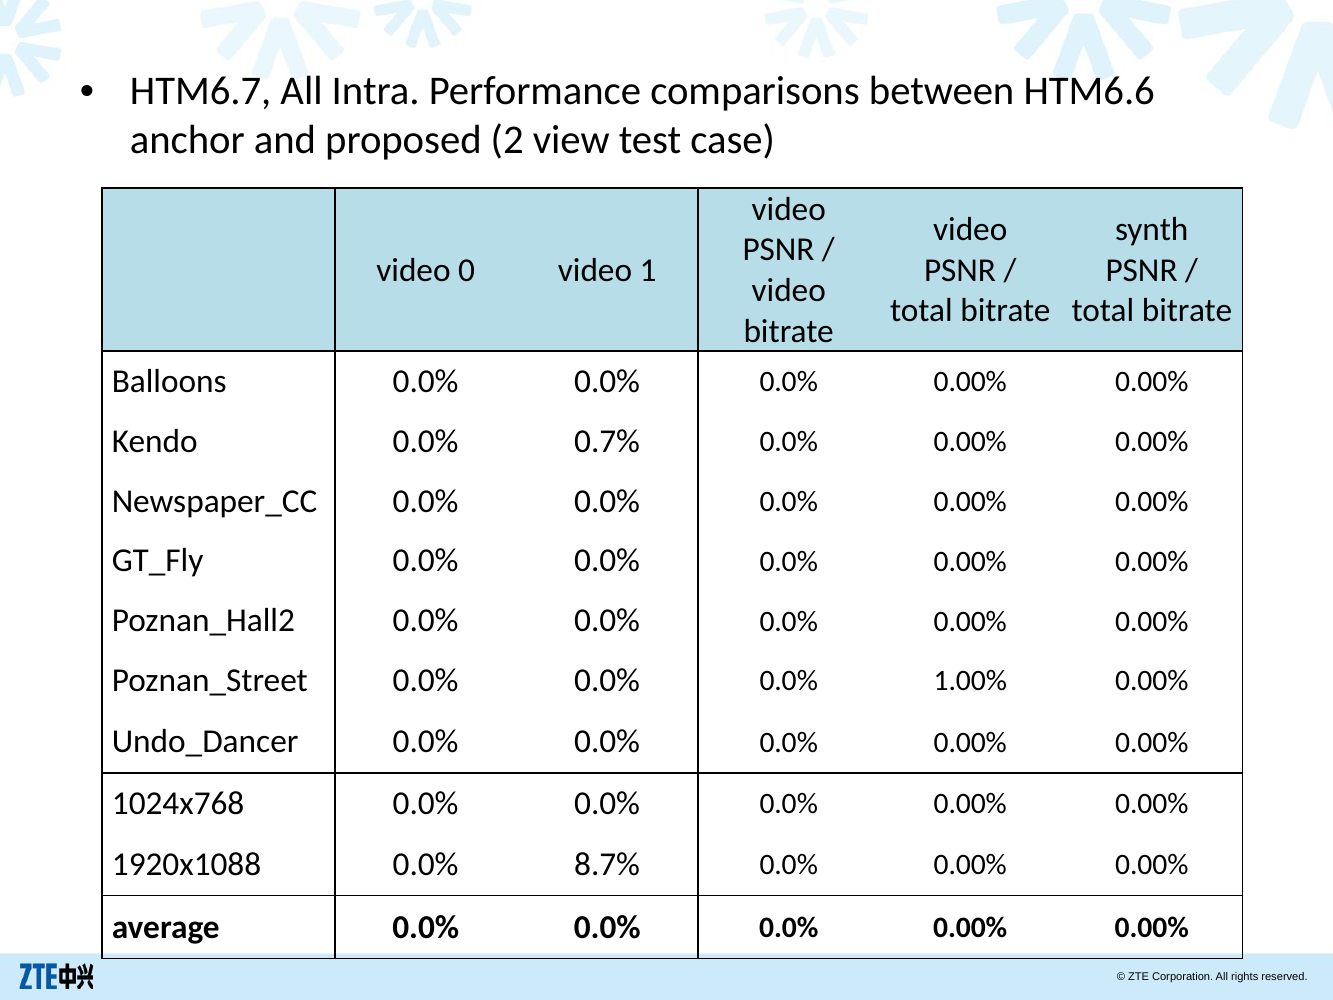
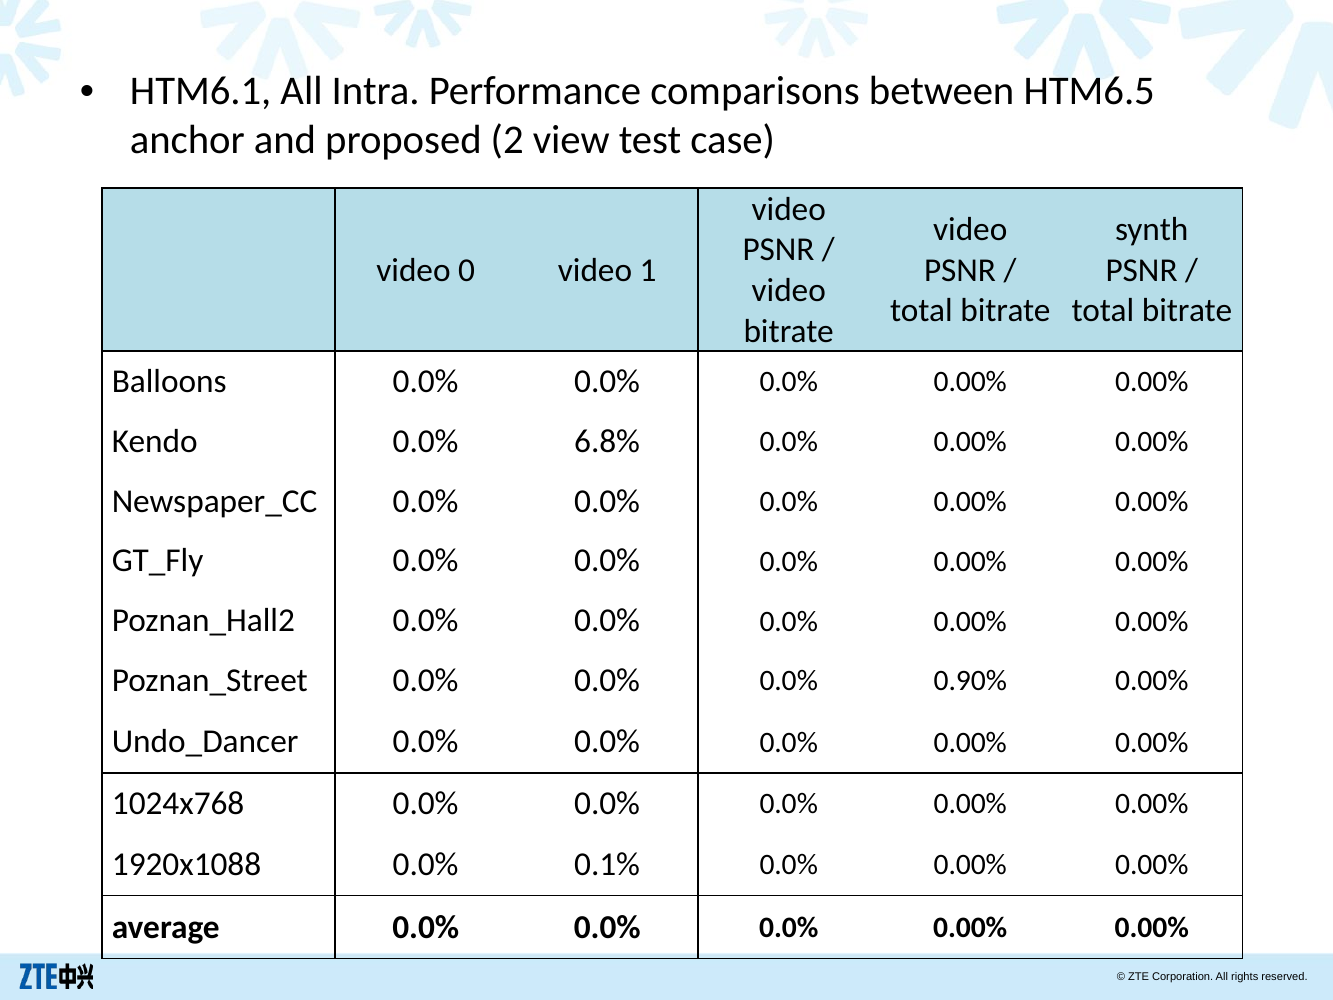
HTM6.7: HTM6.7 -> HTM6.1
HTM6.6: HTM6.6 -> HTM6.5
0.7%: 0.7% -> 6.8%
1.00%: 1.00% -> 0.90%
8.7%: 8.7% -> 0.1%
